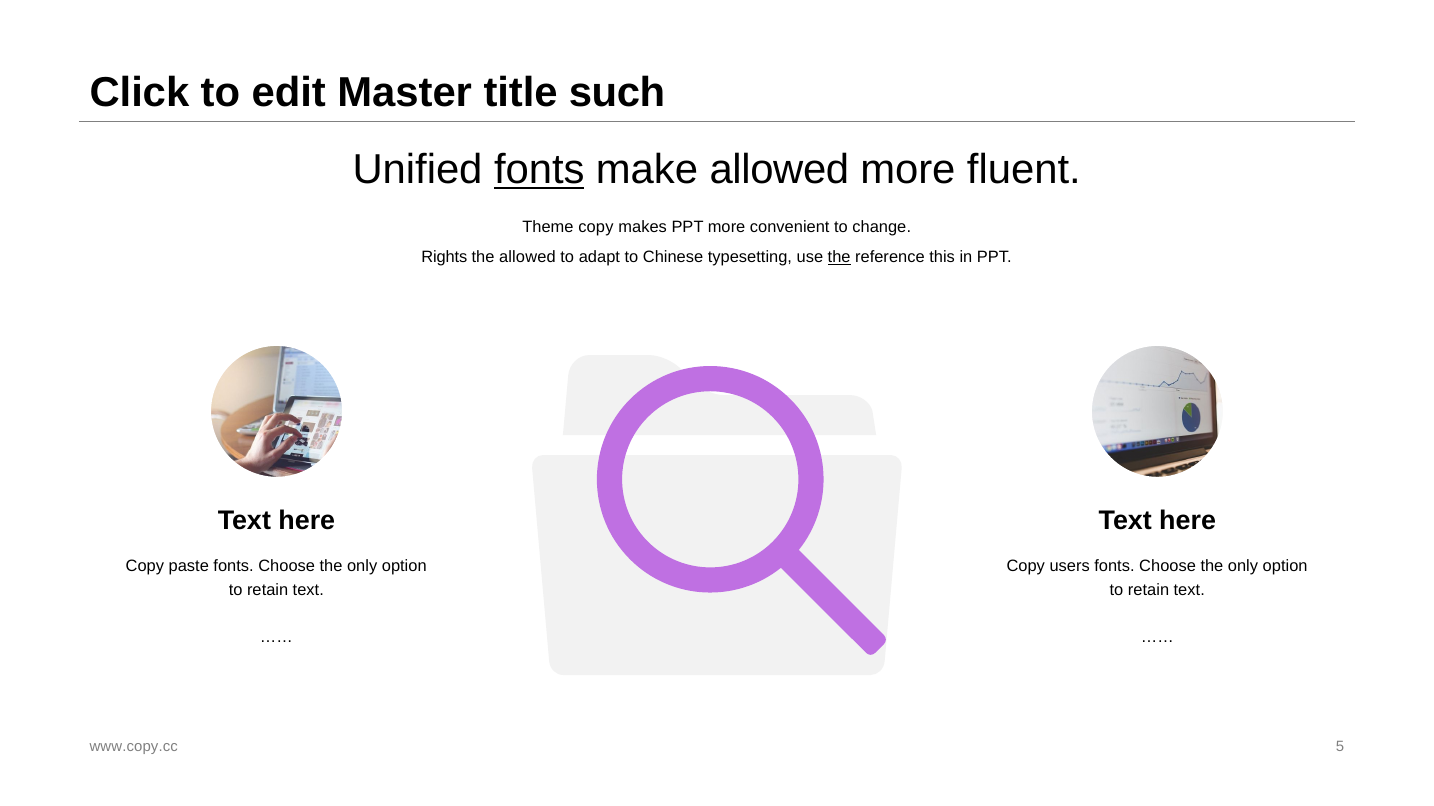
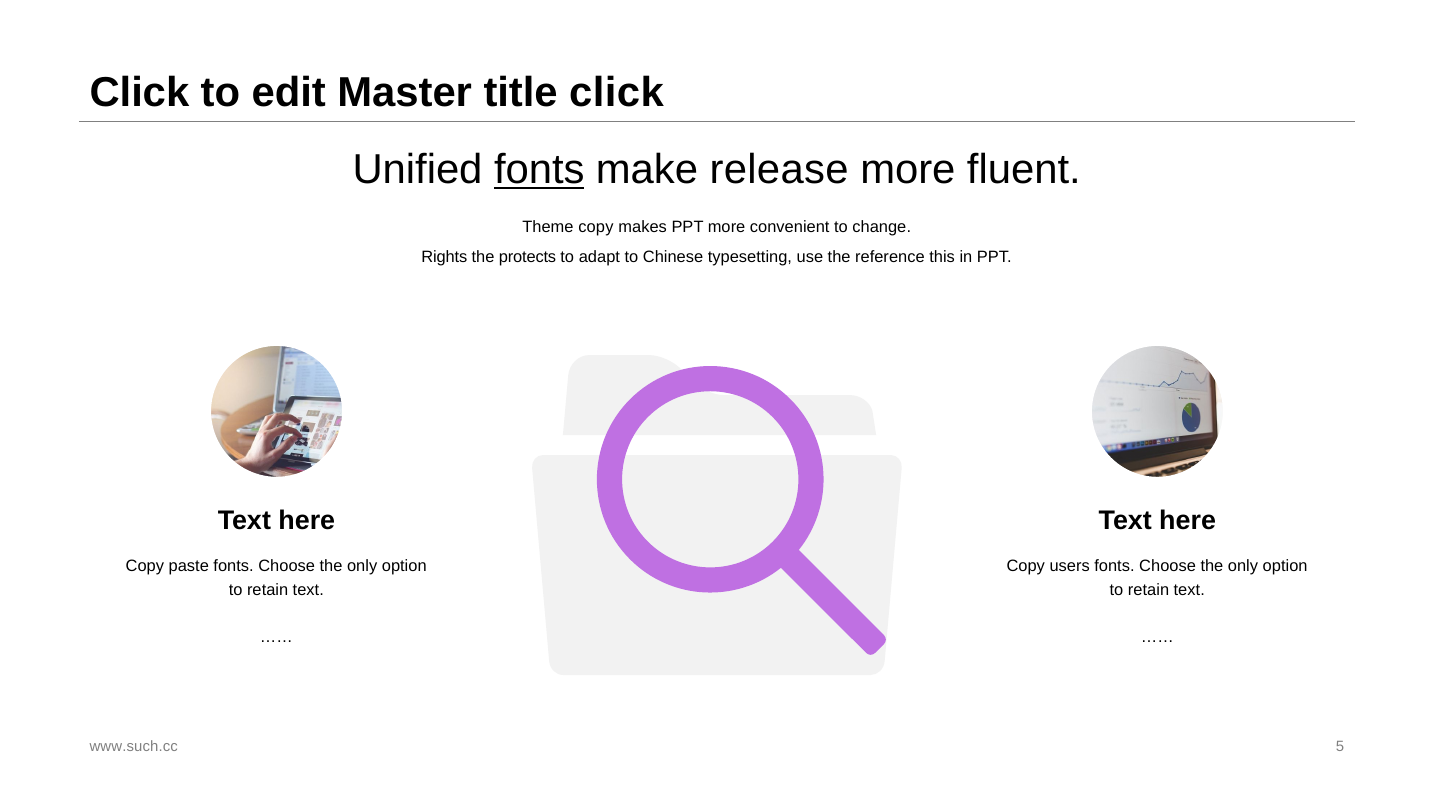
title such: such -> click
make allowed: allowed -> release
the allowed: allowed -> protects
the at (839, 257) underline: present -> none
www.copy.cc: www.copy.cc -> www.such.cc
